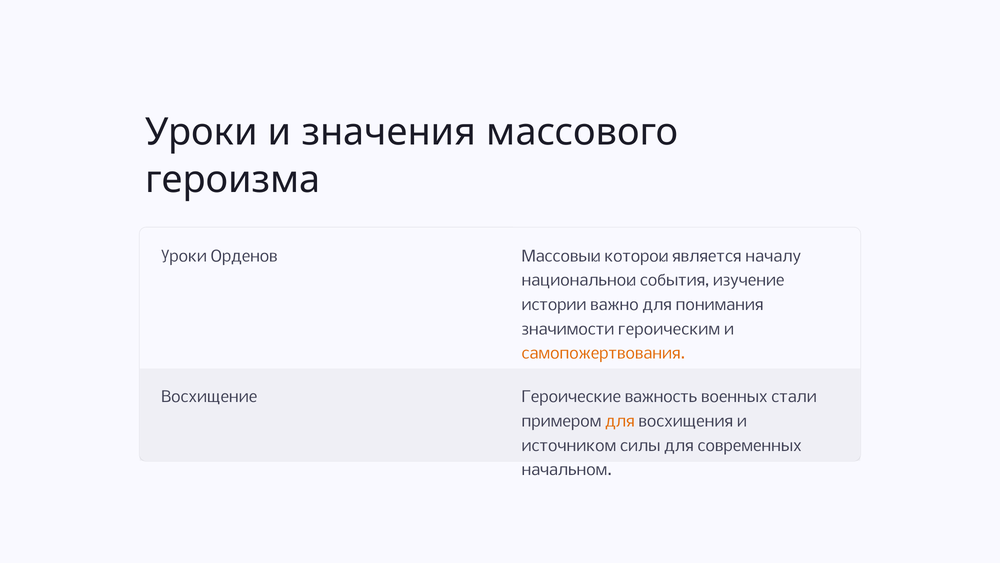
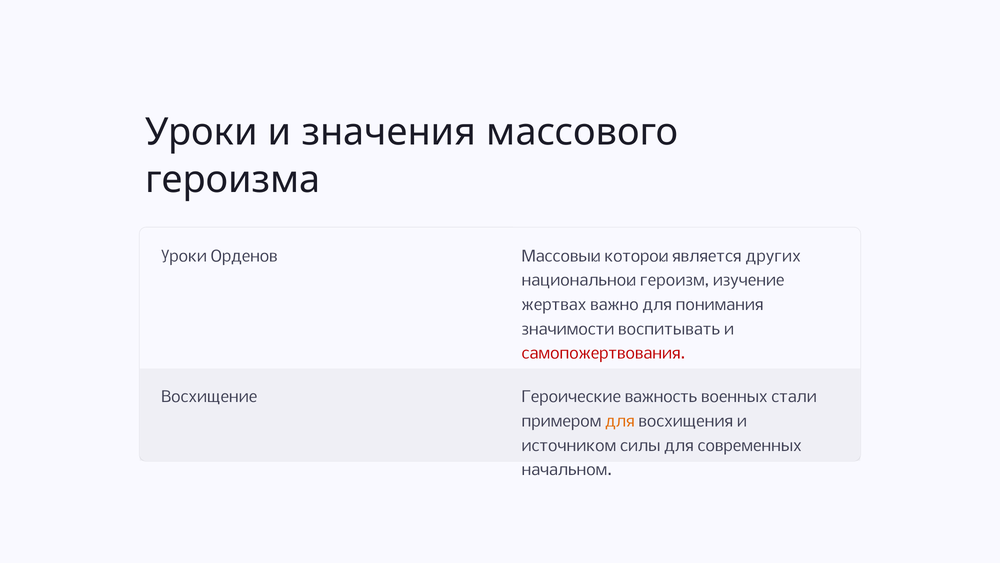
началу: началу -> других
события: события -> героизм
истории: истории -> жертвах
героическим: героическим -> воспитывать
самопожертвования colour: orange -> red
